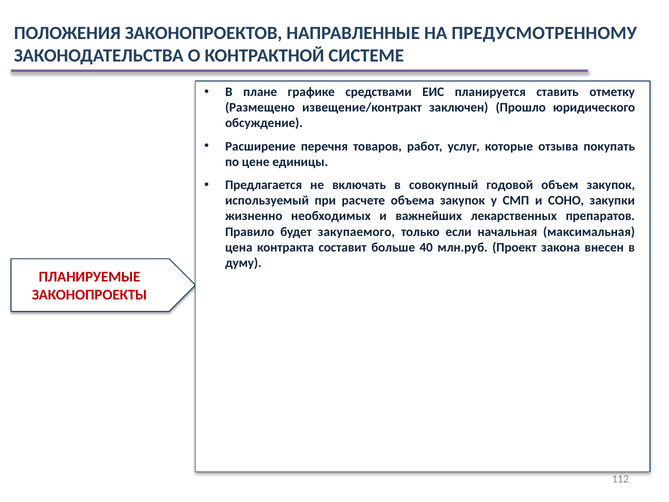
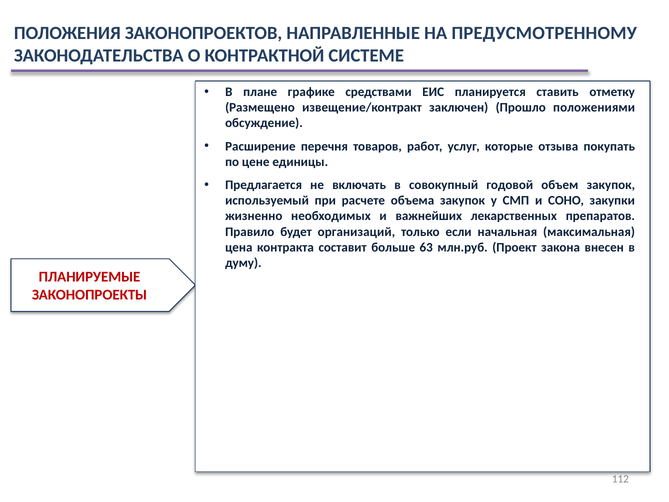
юридического: юридического -> положениями
закупаемого: закупаемого -> организаций
40: 40 -> 63
